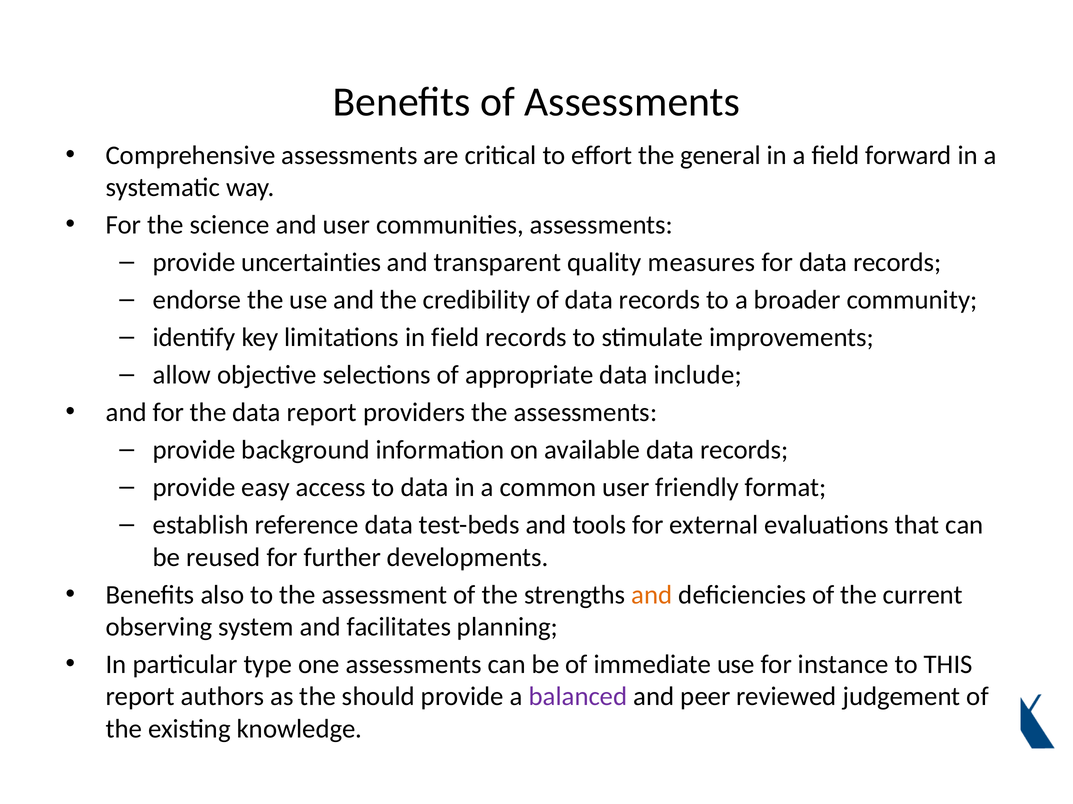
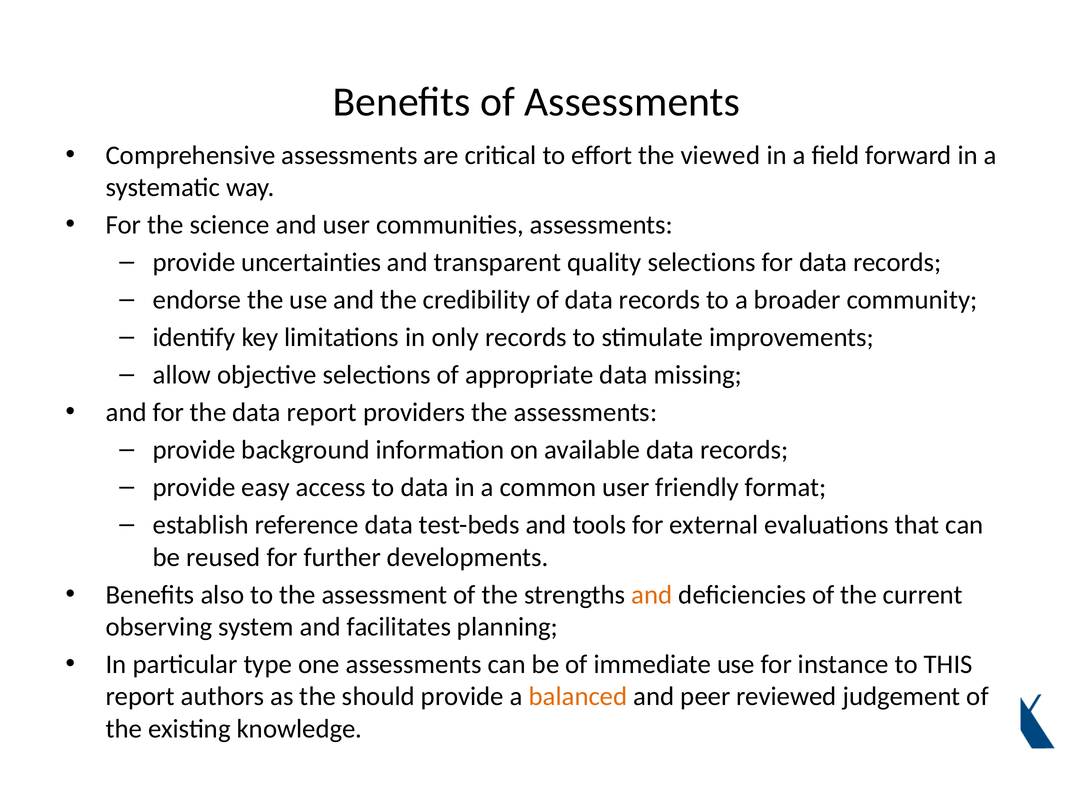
general: general -> viewed
quality measures: measures -> selections
in field: field -> only
include: include -> missing
balanced colour: purple -> orange
